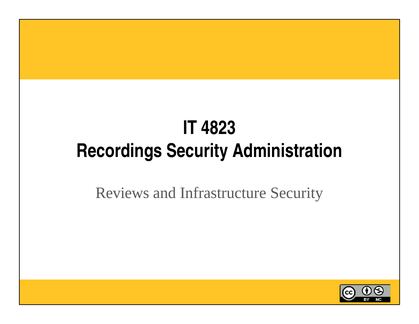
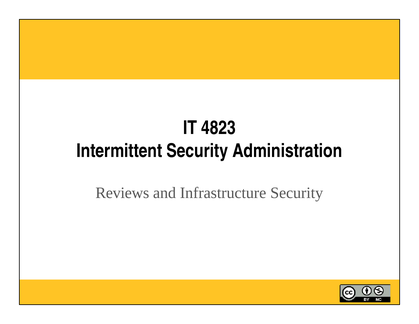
Recordings: Recordings -> Intermittent
